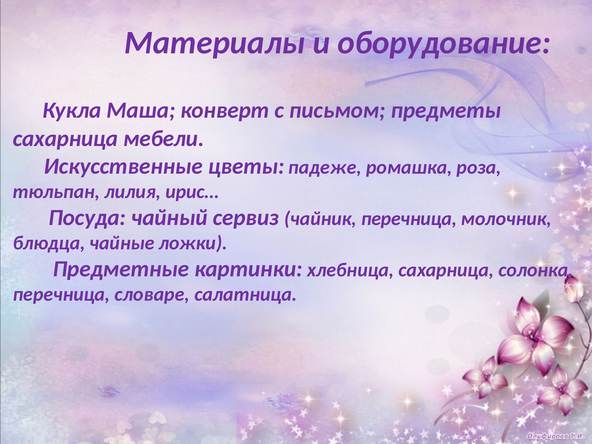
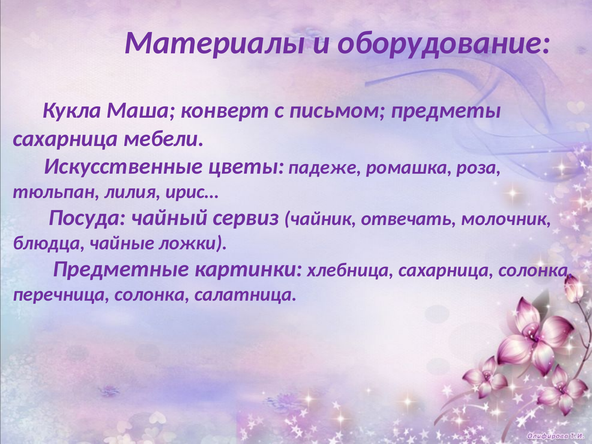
чайник перечница: перечница -> отвечать
перечница словаре: словаре -> солонка
